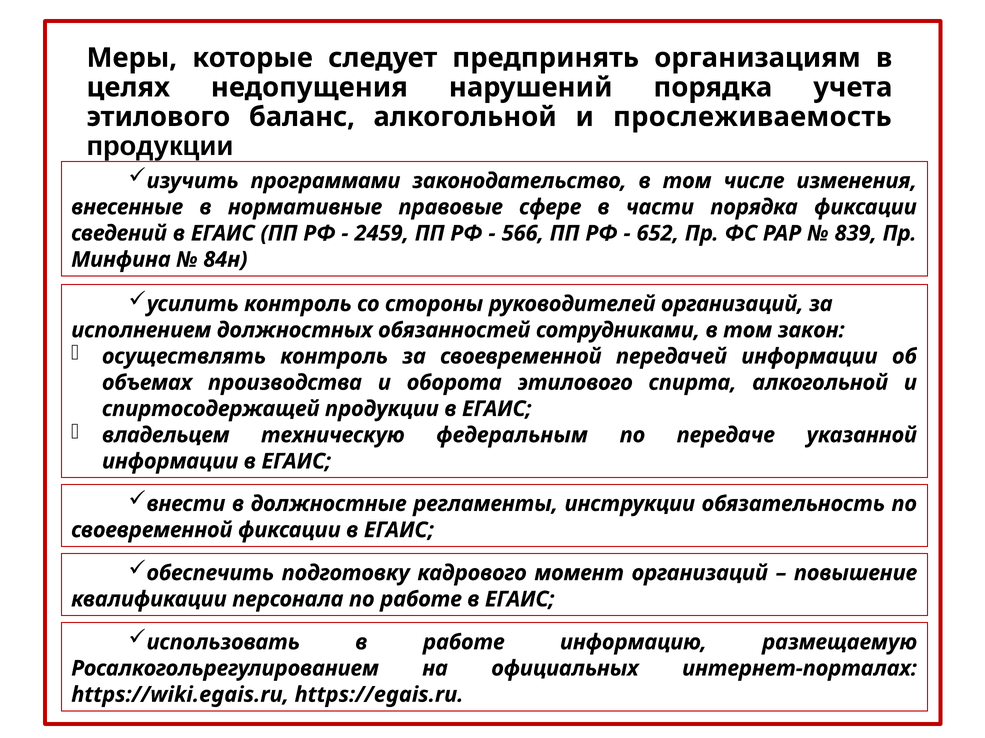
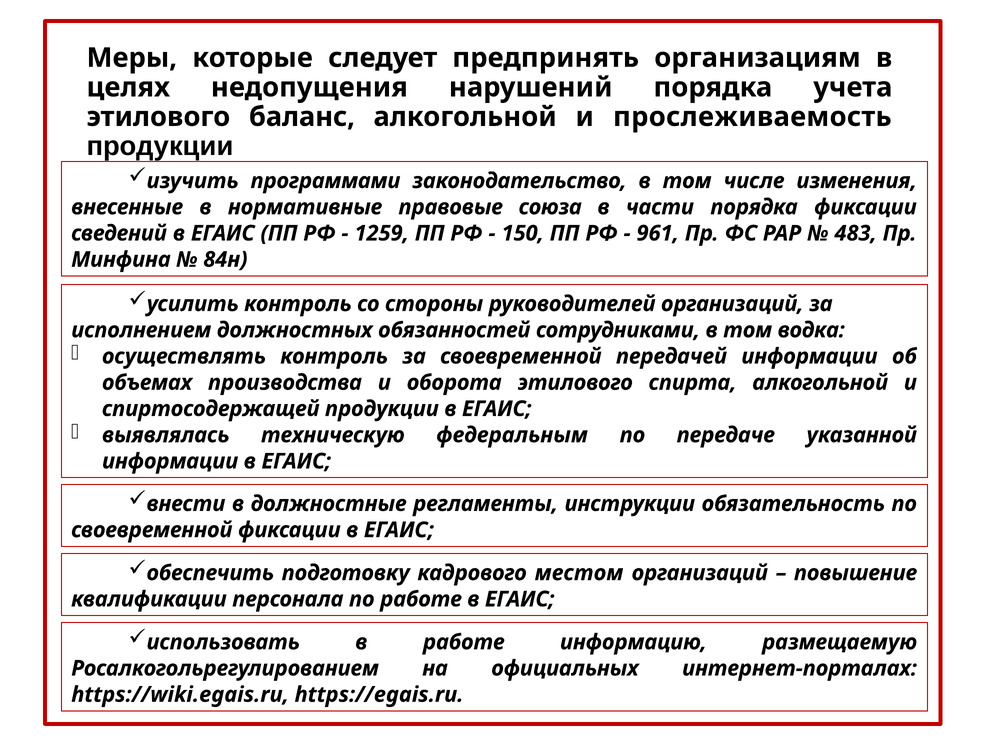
сфере: сфере -> союза
2459: 2459 -> 1259
566: 566 -> 150
652: 652 -> 961
839: 839 -> 483
закон: закон -> водка
владельцем: владельцем -> выявлялась
момент: момент -> местом
